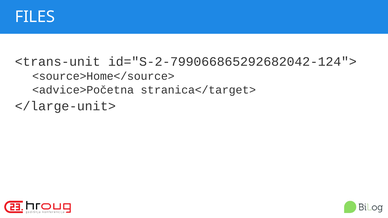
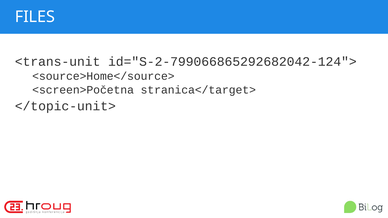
<advice>Početna: <advice>Početna -> <screen>Početna
</large-unit>: </large-unit> -> </topic-unit>
